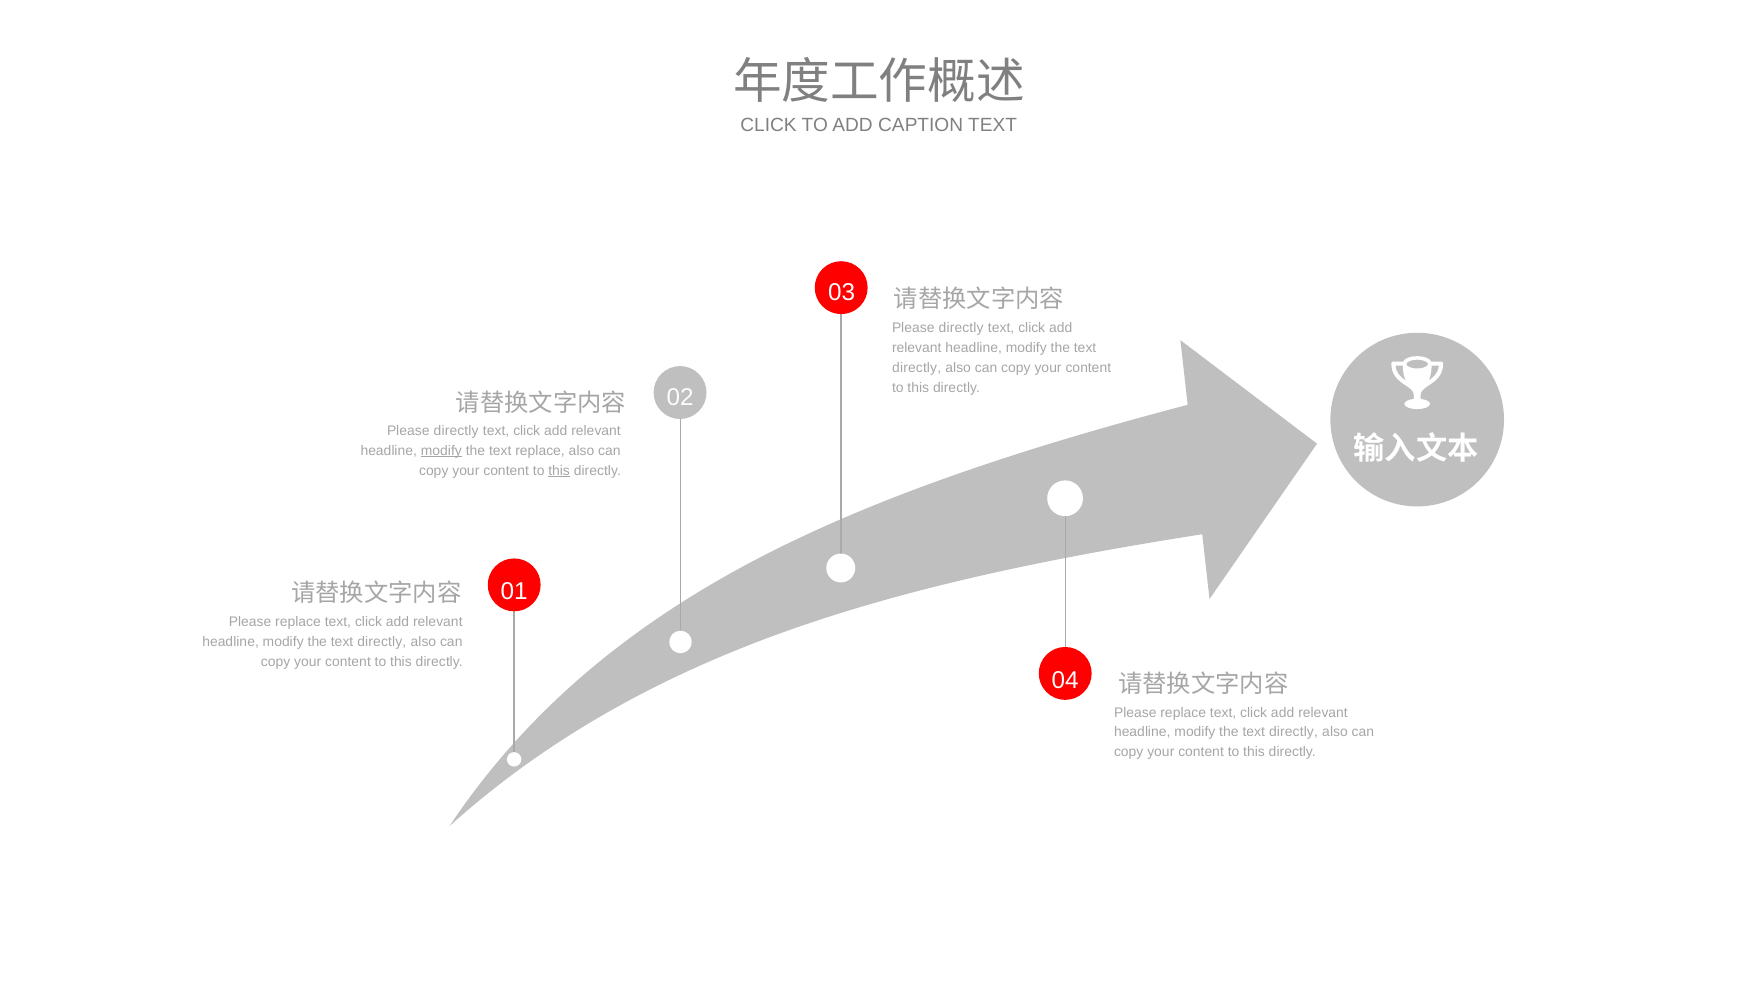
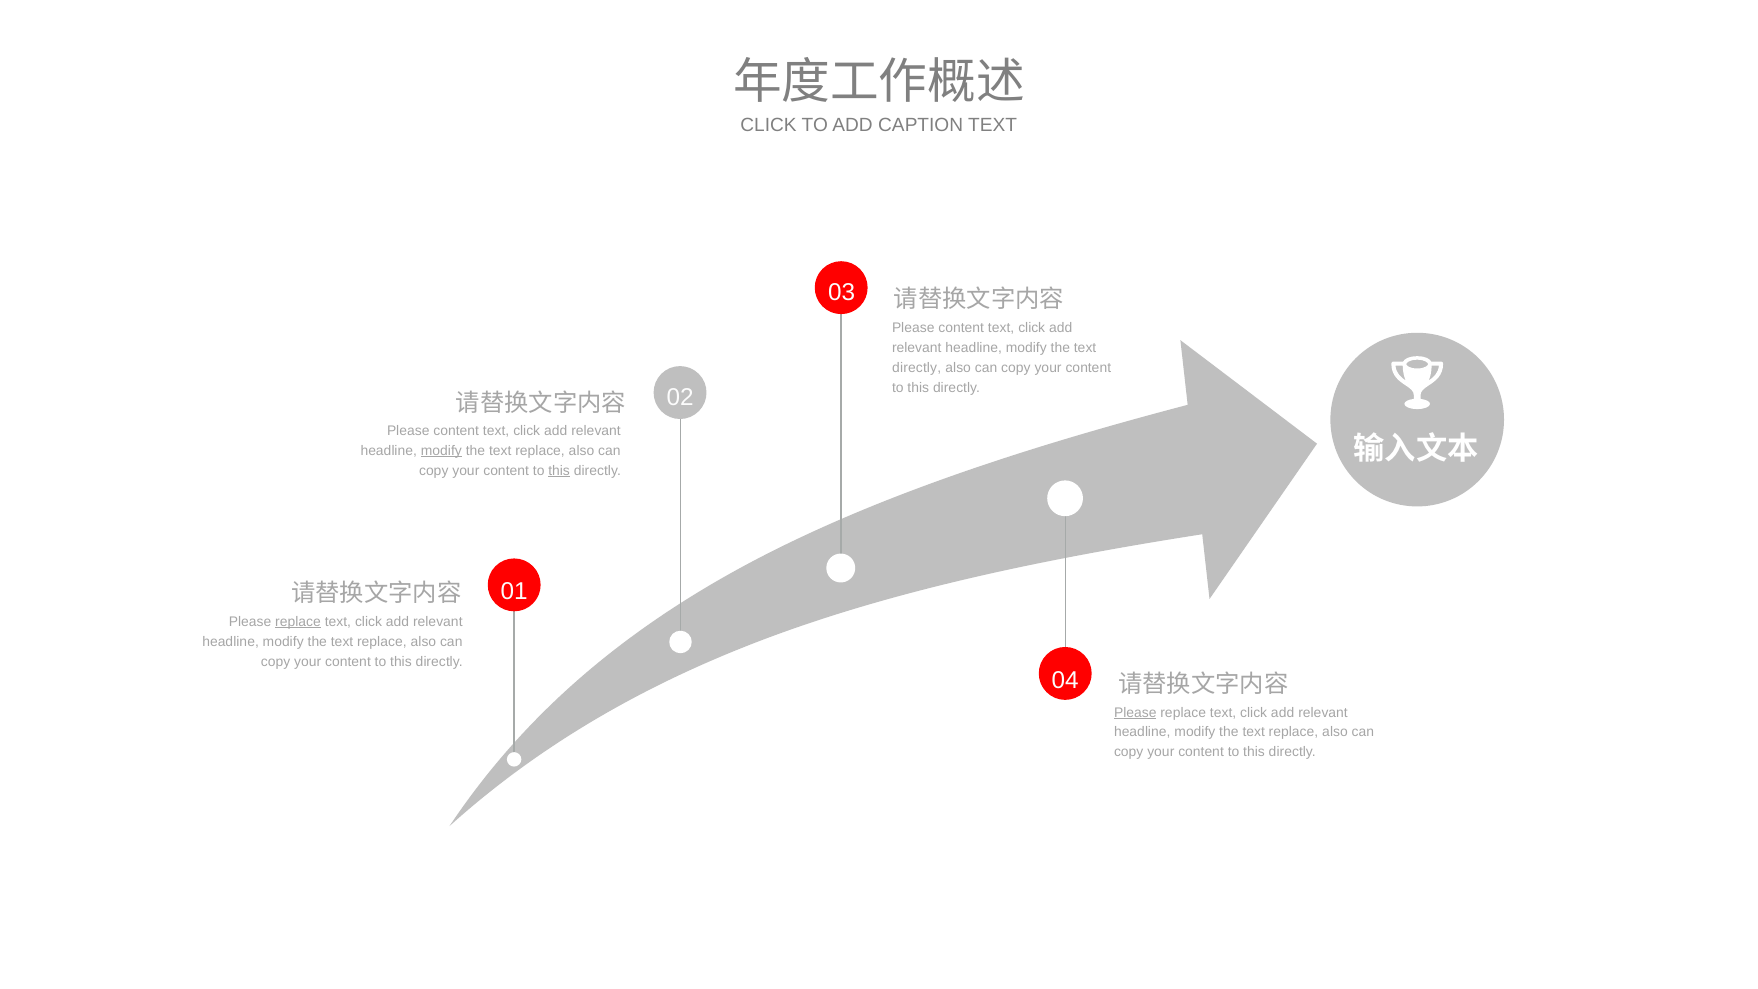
directly at (961, 328): directly -> content
directly at (456, 431): directly -> content
replace at (298, 622) underline: none -> present
directly at (382, 641): directly -> replace
Please at (1135, 712) underline: none -> present
directly at (1293, 732): directly -> replace
